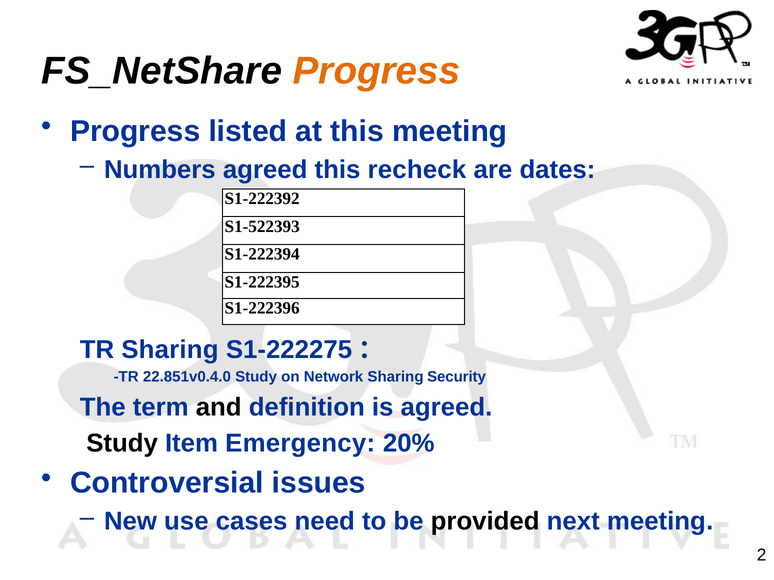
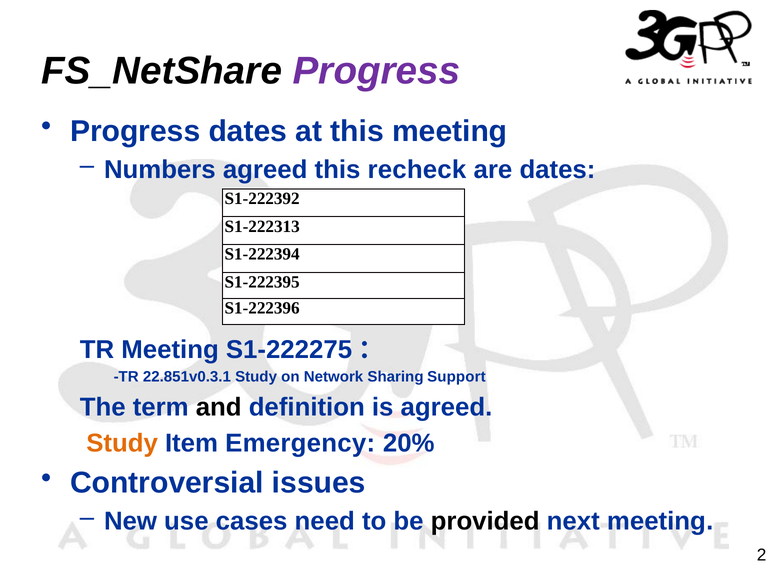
Progress at (377, 71) colour: orange -> purple
Progress listed: listed -> dates
S1-522393: S1-522393 -> S1-222313
TR Sharing: Sharing -> Meeting
22.851v0.4.0: 22.851v0.4.0 -> 22.851v0.3.1
Security: Security -> Support
Study at (122, 444) colour: black -> orange
